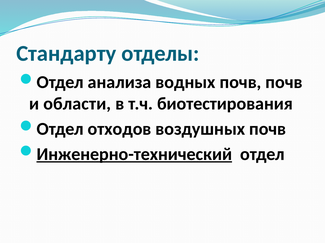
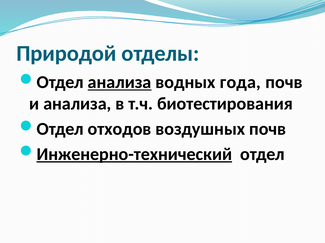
Стандарту: Стандарту -> Природой
анализа at (120, 82) underline: none -> present
водных почв: почв -> года
и области: области -> анализа
